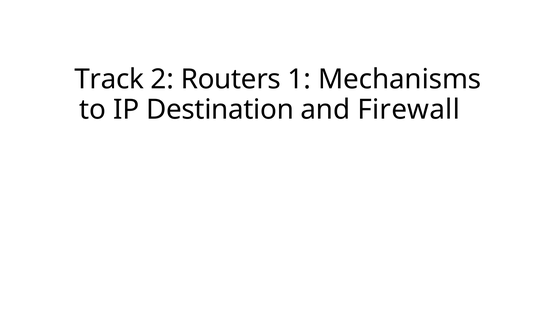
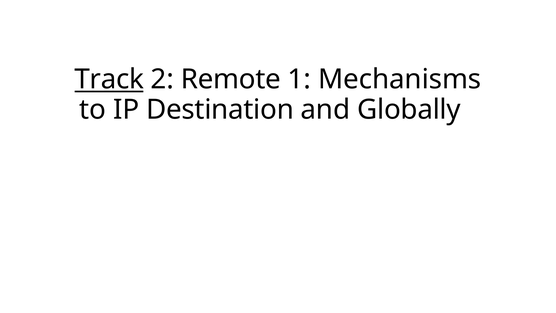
Track underline: none -> present
Routers: Routers -> Remote
Firewall: Firewall -> Globally
